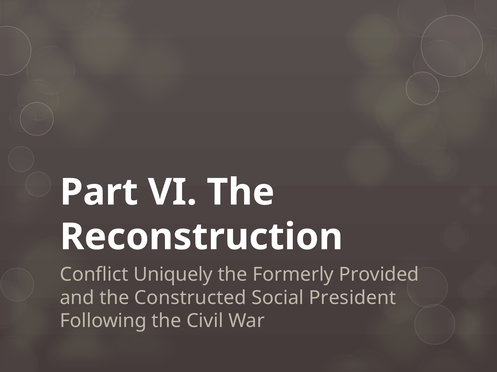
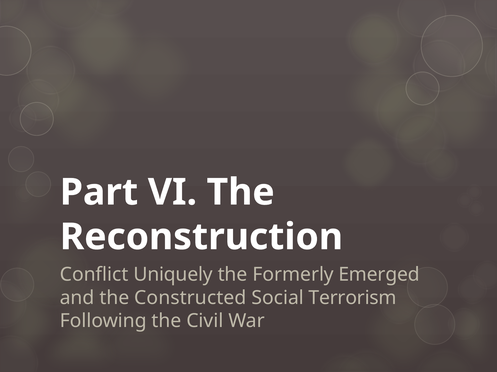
Provided: Provided -> Emerged
President: President -> Terrorism
